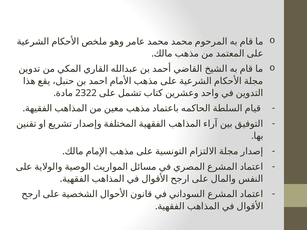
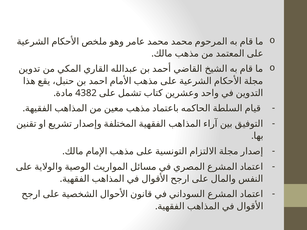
2322: 2322 -> 4382
